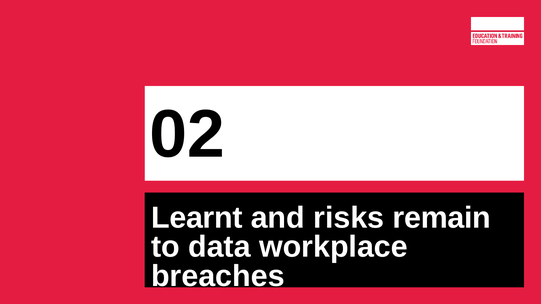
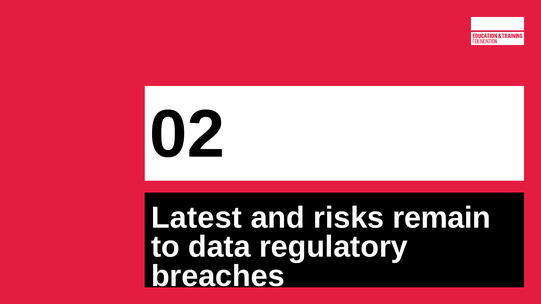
Learnt: Learnt -> Latest
workplace: workplace -> regulatory
